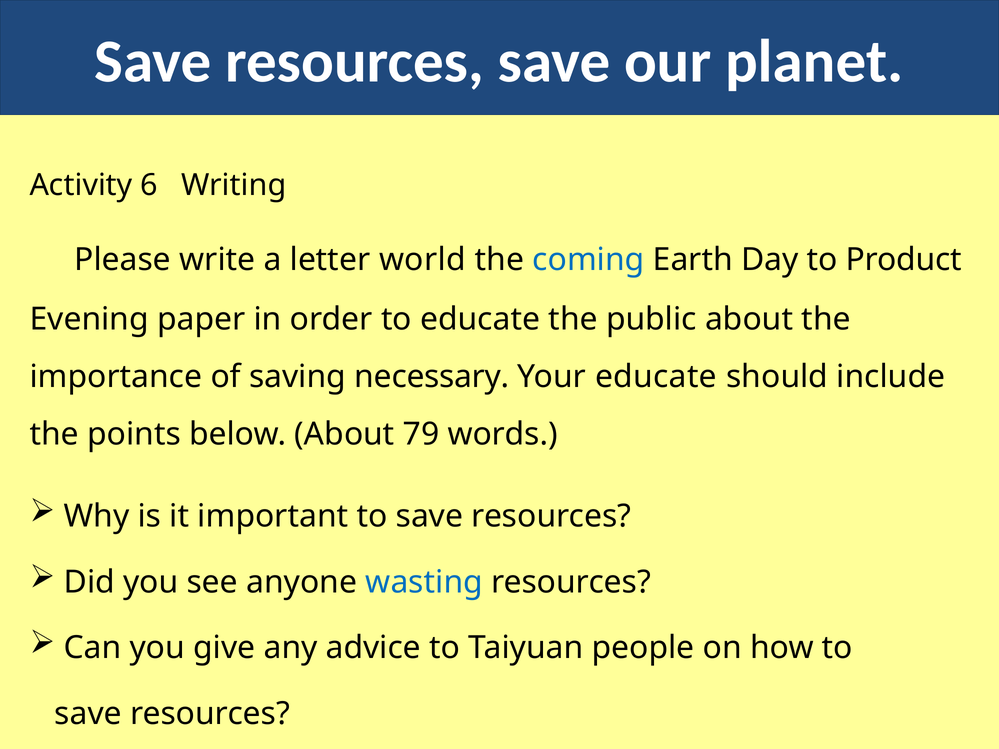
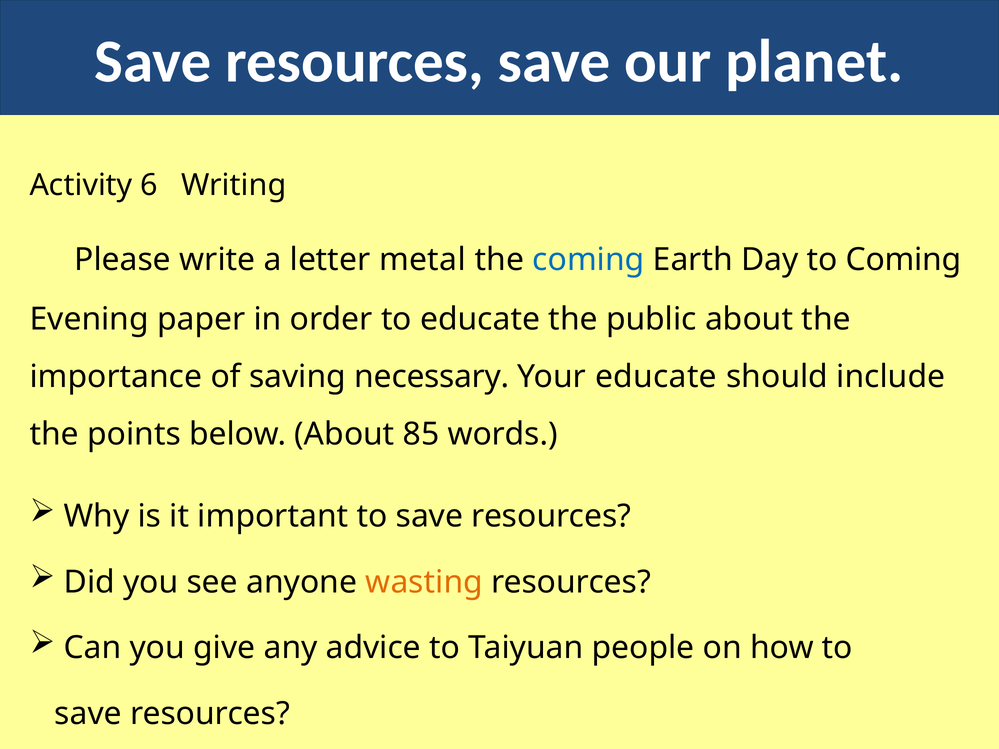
world: world -> metal
to Product: Product -> Coming
79: 79 -> 85
wasting colour: blue -> orange
